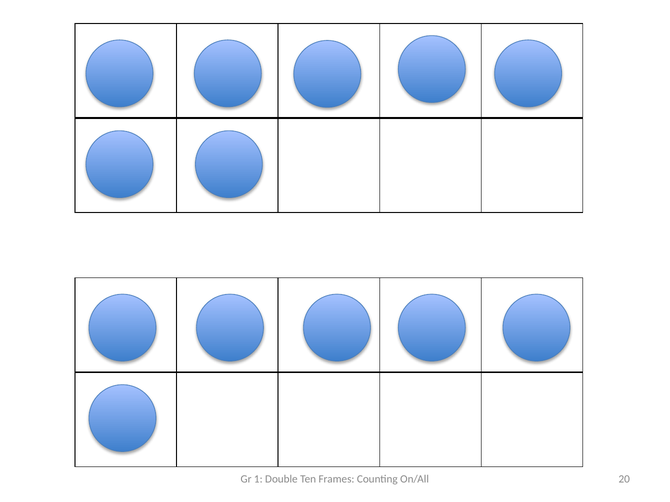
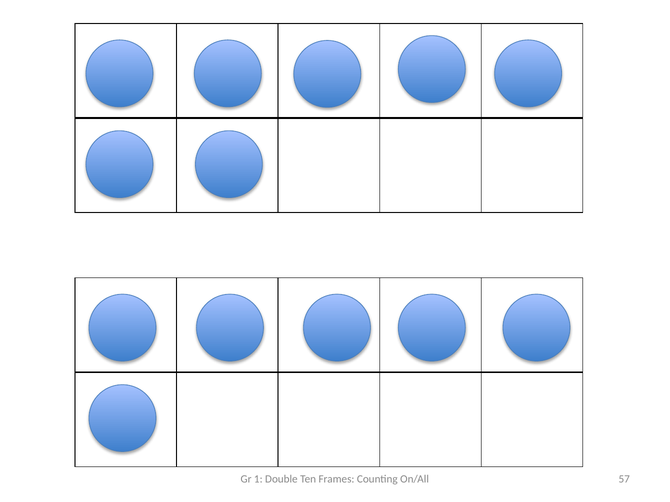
20: 20 -> 57
